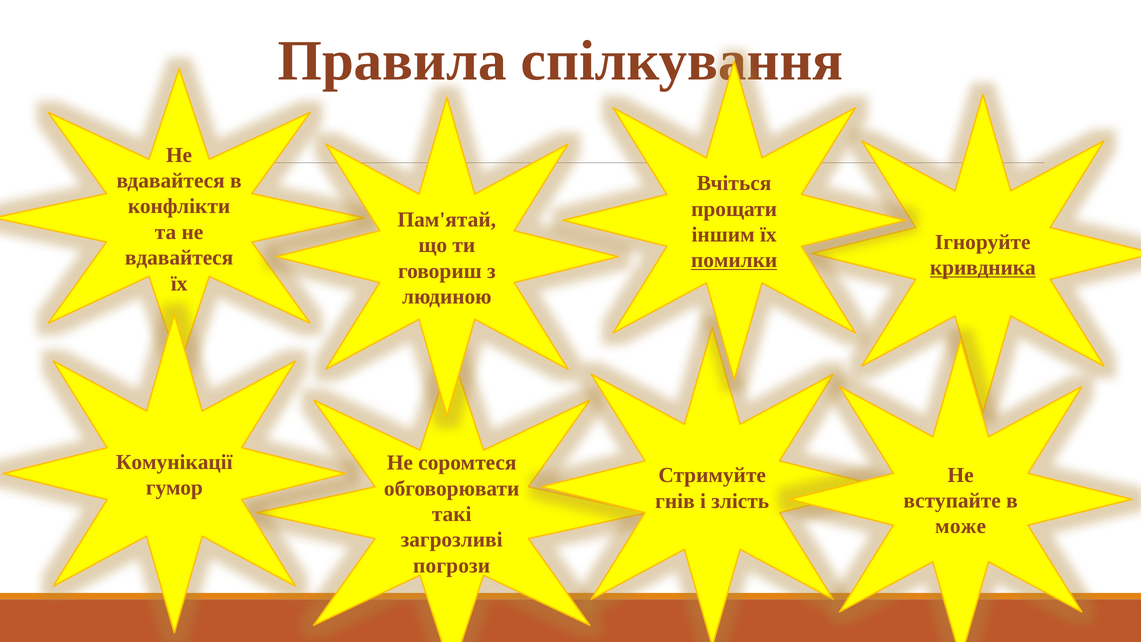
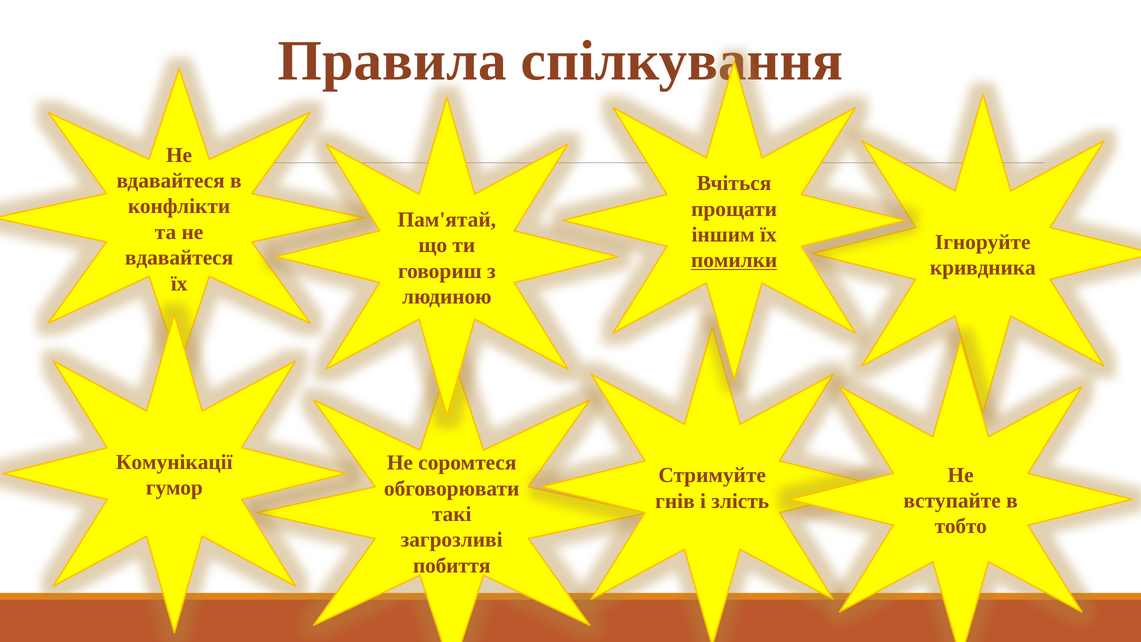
кривдника underline: present -> none
може: може -> тобто
погрози: погрози -> побиття
